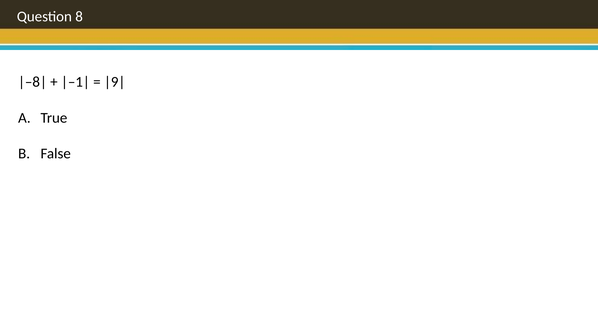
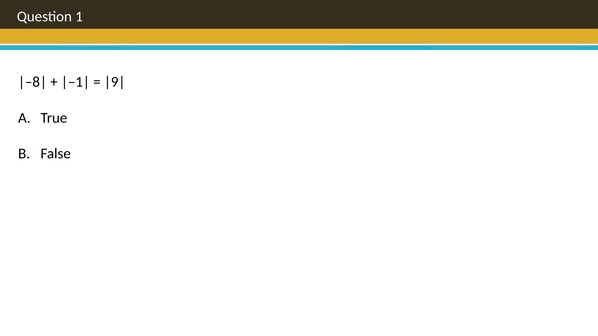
8: 8 -> 1
